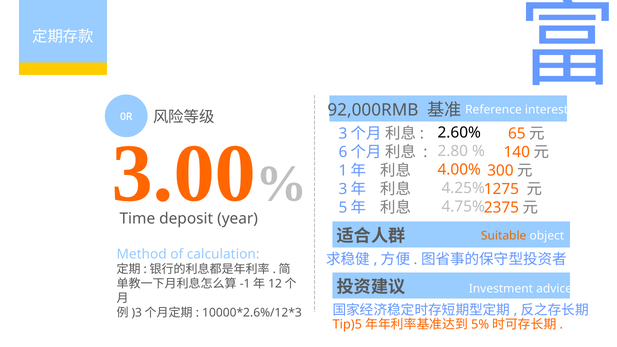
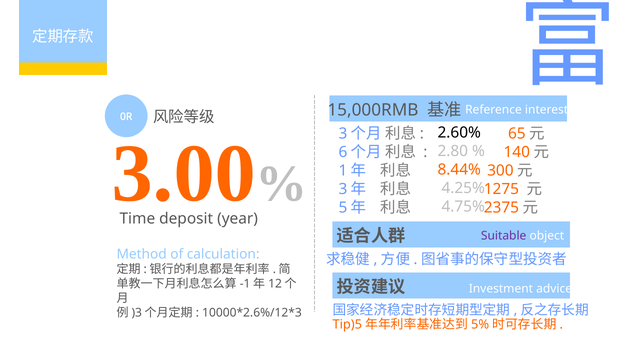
92,000RMB: 92,000RMB -> 15,000RMB
4.00%: 4.00% -> 8.44%
Suitable colour: orange -> purple
